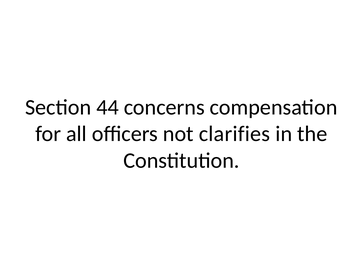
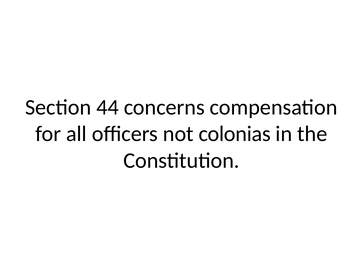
clarifies: clarifies -> colonias
